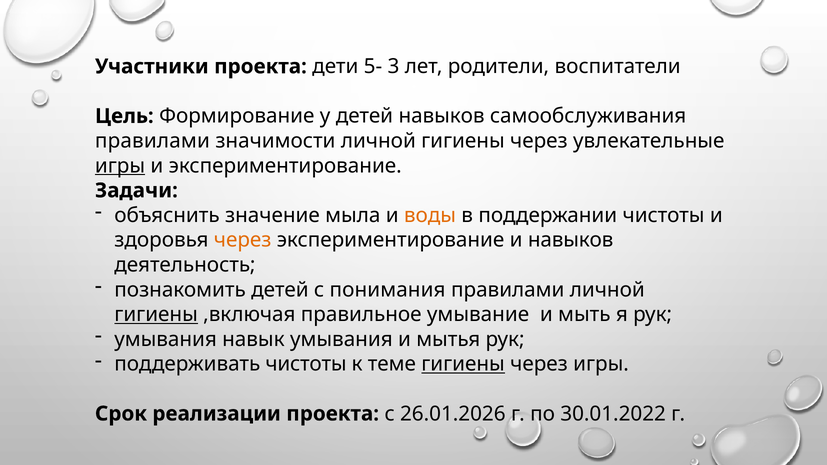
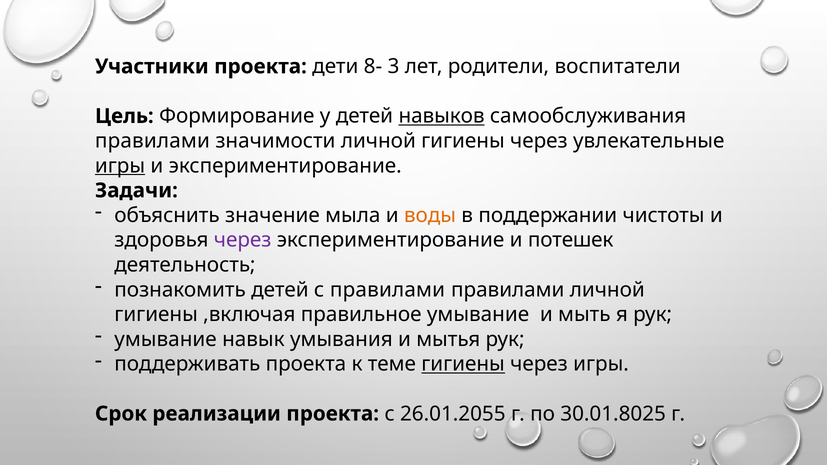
5-: 5- -> 8-
навыков at (442, 116) underline: none -> present
через at (243, 240) colour: orange -> purple
и навыков: навыков -> потешек
с понимания: понимания -> правилами
гигиены at (156, 315) underline: present -> none
умывания at (166, 339): умывания -> умывание
поддерживать чистоты: чистоты -> проекта
26.01.2026: 26.01.2026 -> 26.01.2055
30.01.2022: 30.01.2022 -> 30.01.8025
